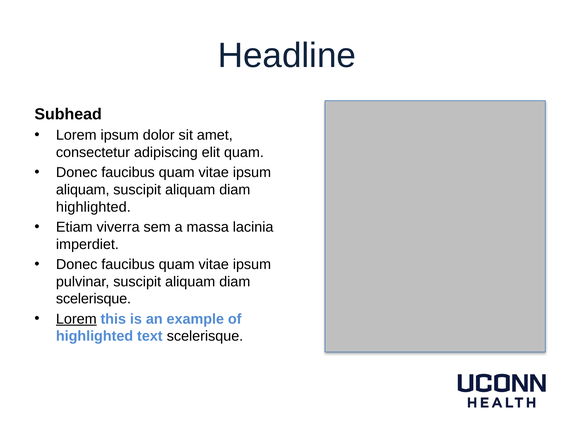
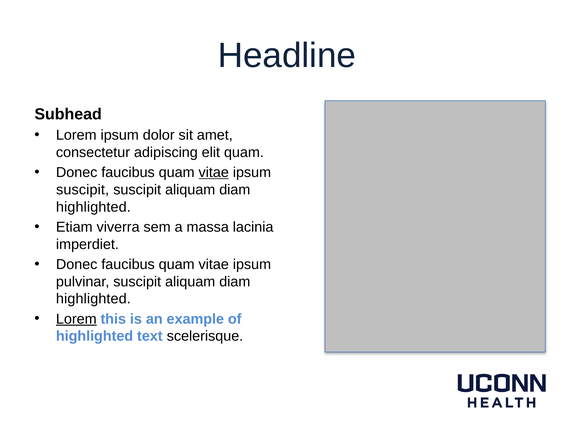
vitae at (214, 172) underline: none -> present
aliquam at (83, 189): aliquam -> suscipit
scelerisque at (94, 299): scelerisque -> highlighted
